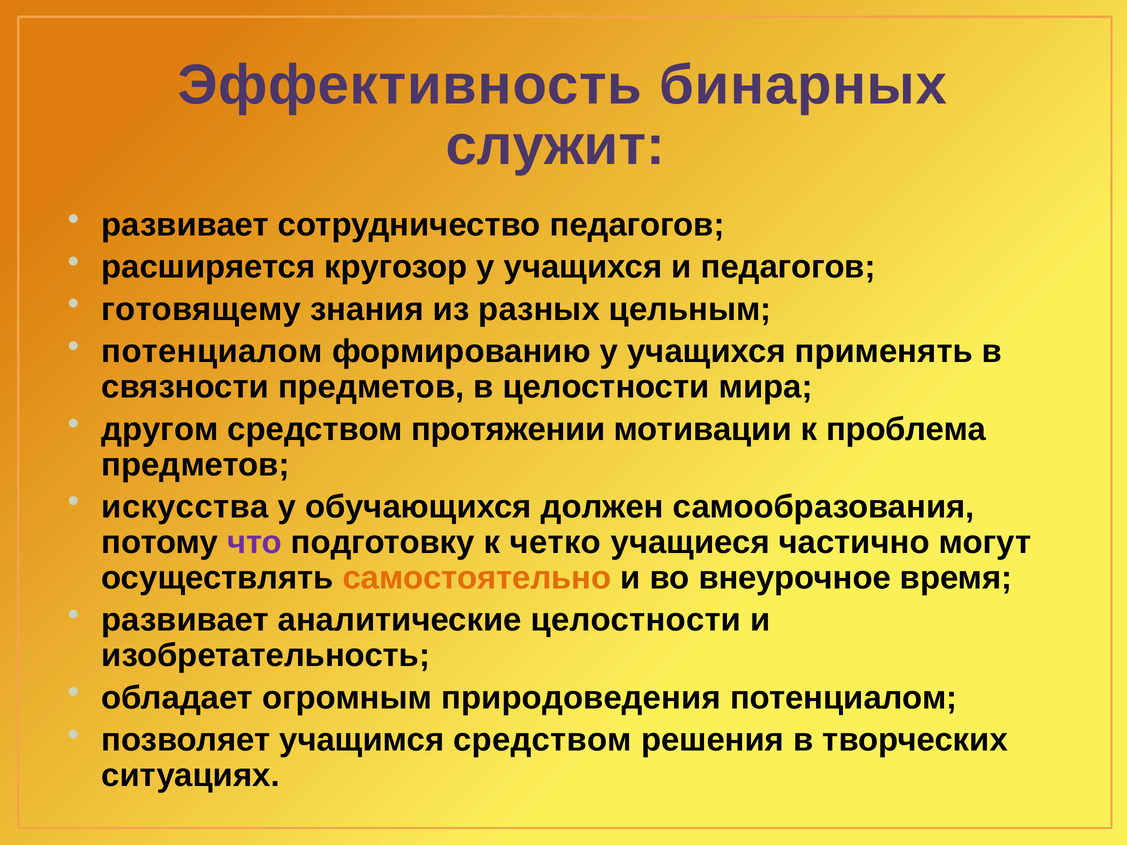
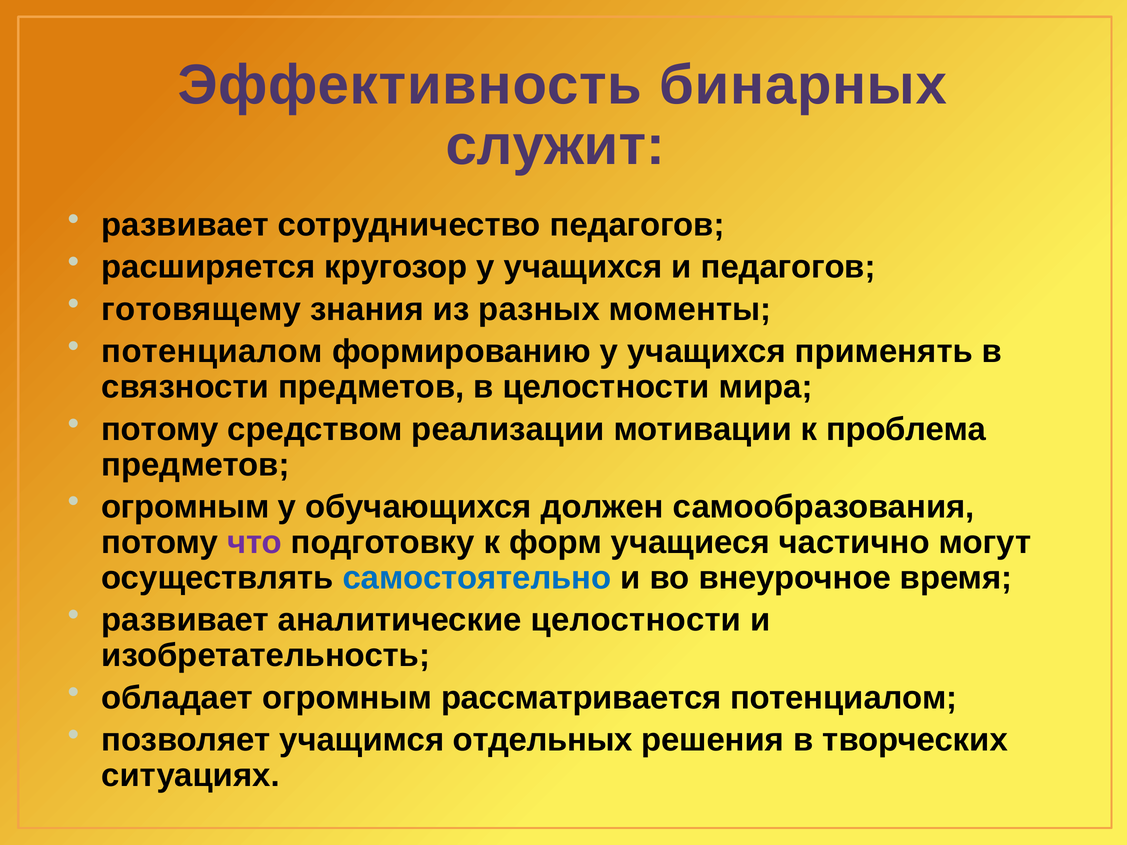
цельным: цельным -> моменты
другом at (160, 429): другом -> потому
протяжении: протяжении -> реализации
искусства at (185, 507): искусства -> огромным
четко: четко -> форм
самостоятельно colour: orange -> blue
природоведения: природоведения -> рассматривается
учащимся средством: средством -> отдельных
